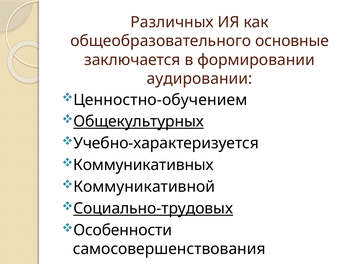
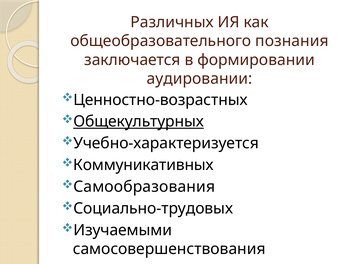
основные: основные -> познания
Ценностно-обучением: Ценностно-обучением -> Ценностно-возрастных
Коммуникативной: Коммуникативной -> Самообразования
Социально-трудовых underline: present -> none
Особенности: Особенности -> Изучаемыми
